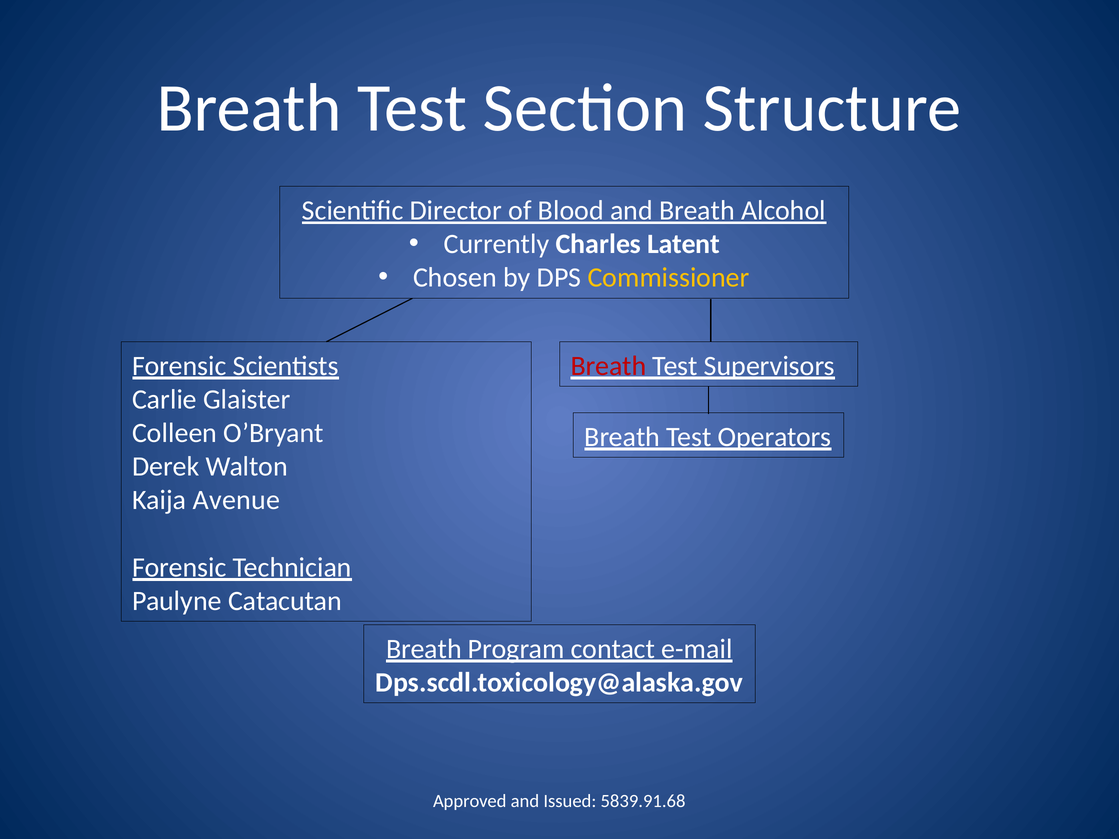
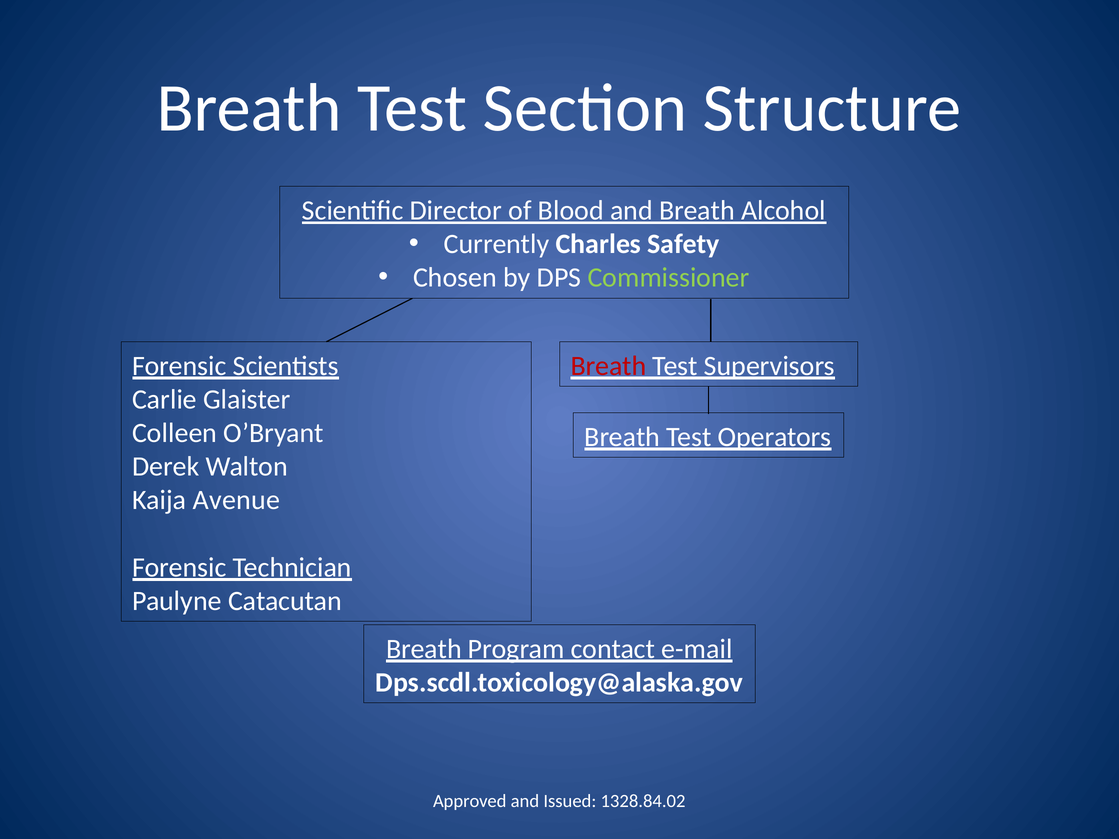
Latent: Latent -> Safety
Commissioner colour: yellow -> light green
5839.91.68: 5839.91.68 -> 1328.84.02
